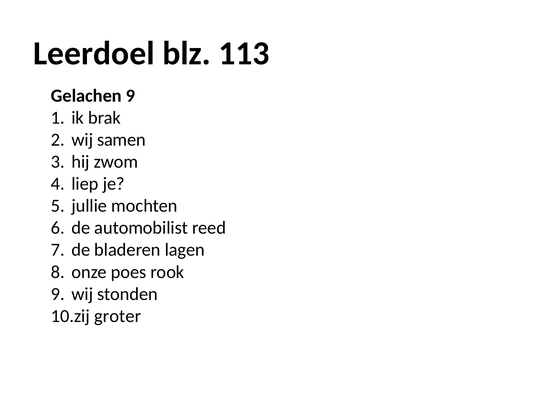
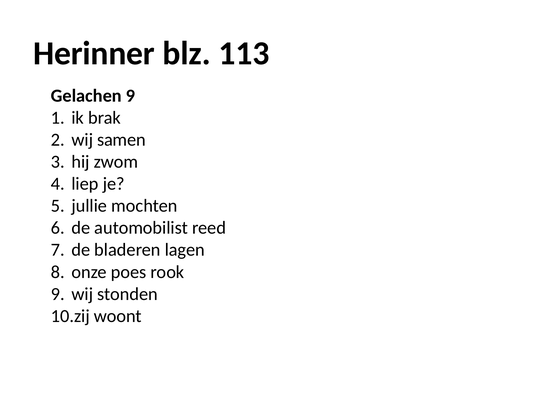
Leerdoel: Leerdoel -> Herinner
groter: groter -> woont
